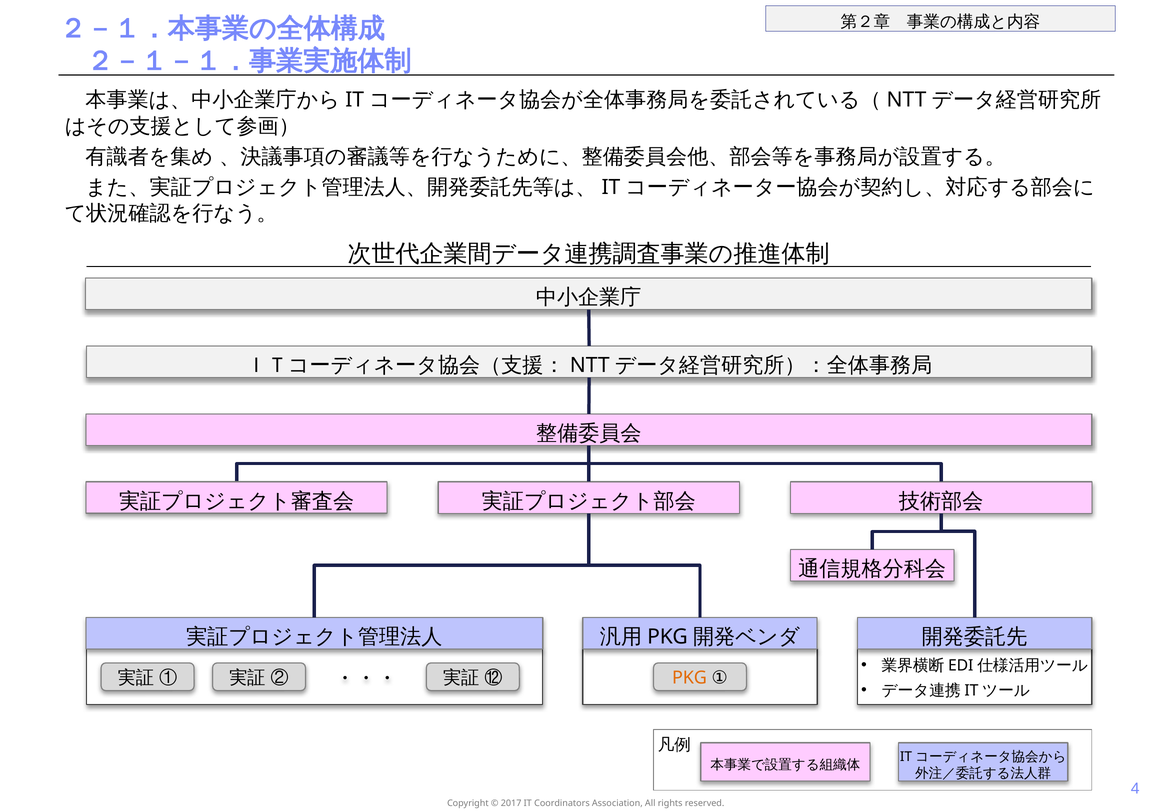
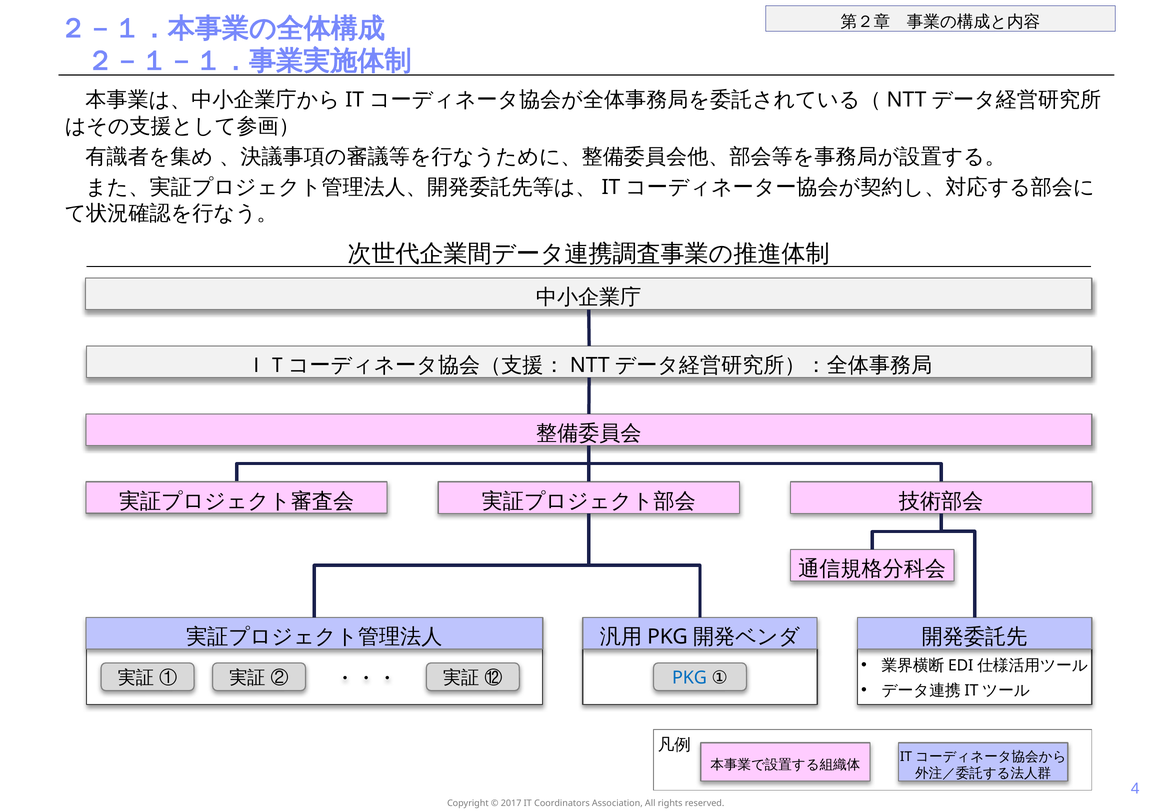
PKG colour: orange -> blue
